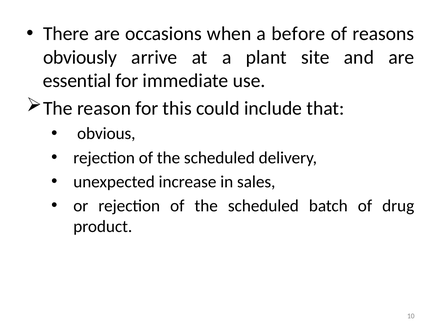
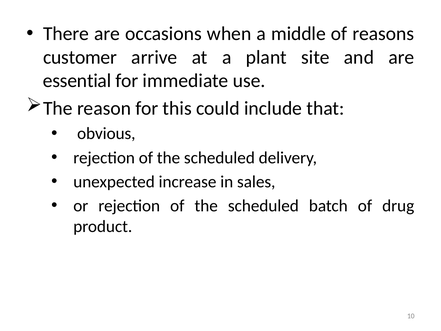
before: before -> middle
obviously: obviously -> customer
